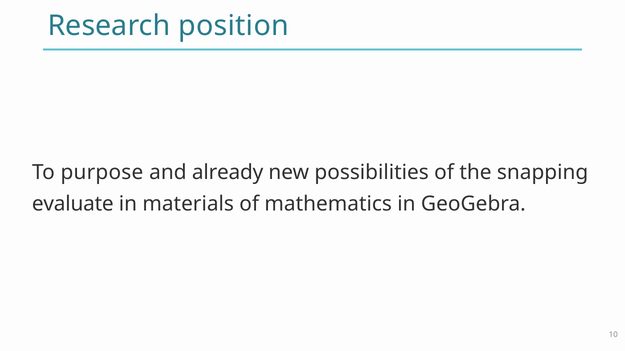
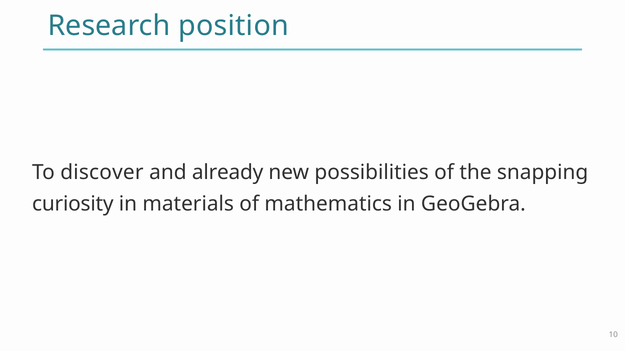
purpose: purpose -> discover
evaluate: evaluate -> curiosity
